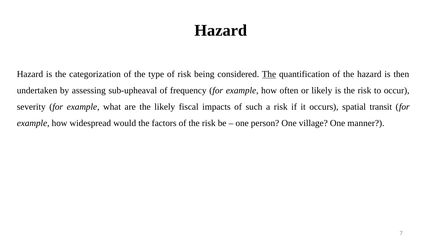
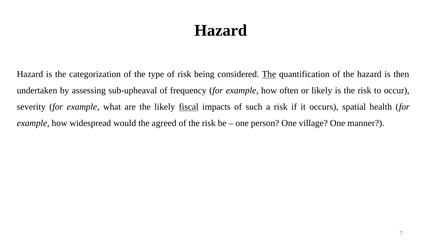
fiscal underline: none -> present
transit: transit -> health
factors: factors -> agreed
